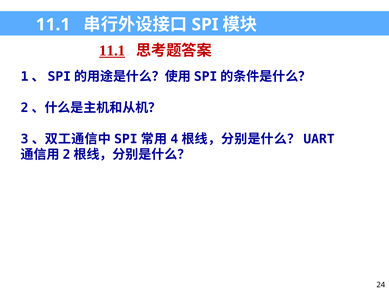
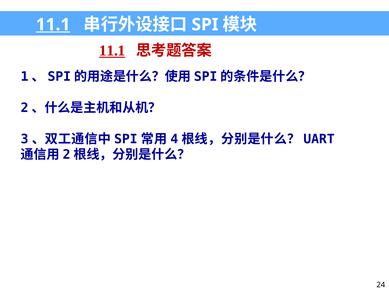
11.1 at (53, 25) underline: none -> present
